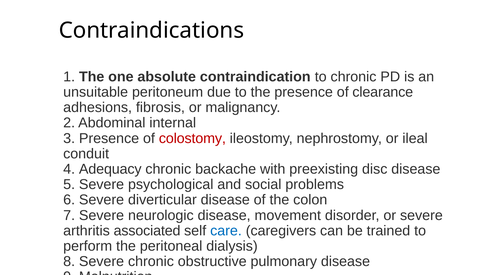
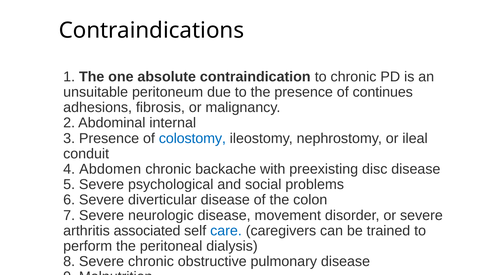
clearance: clearance -> continues
colostomy colour: red -> blue
Adequacy: Adequacy -> Abdomen
